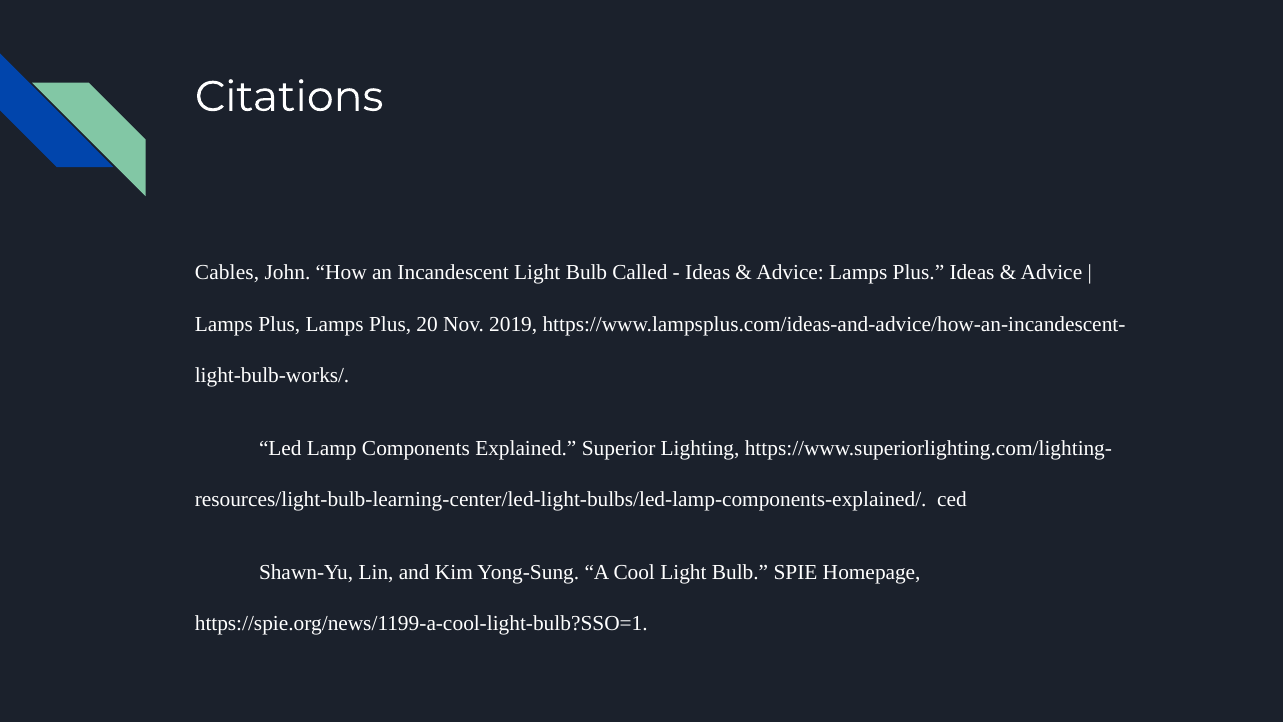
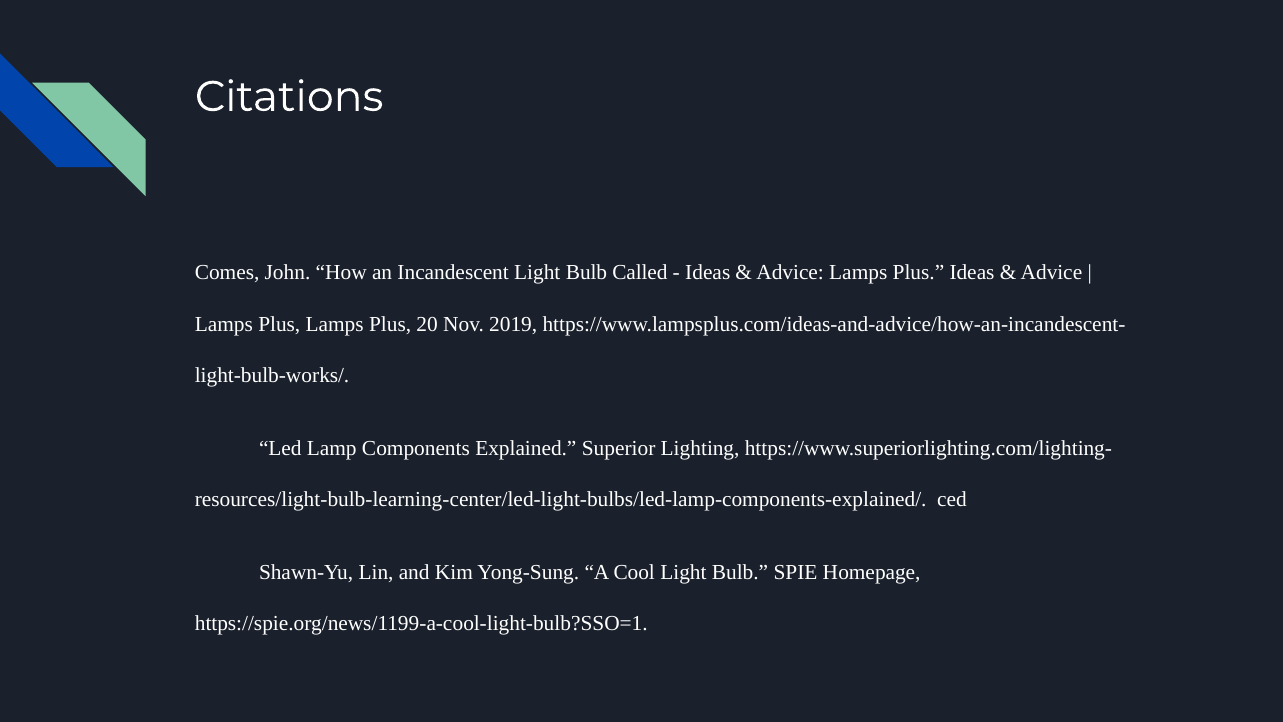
Cables: Cables -> Comes
